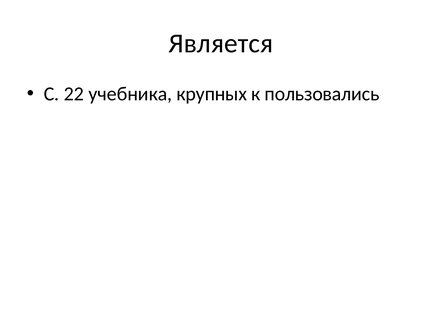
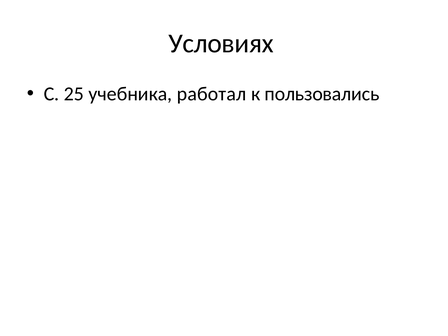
Является: Является -> Условиях
22: 22 -> 25
крупных: крупных -> работал
